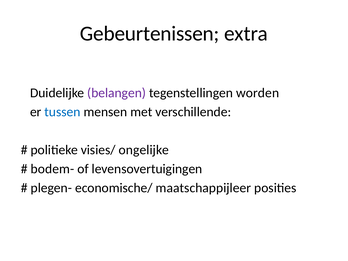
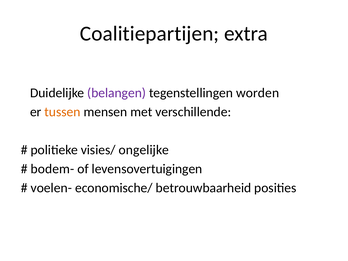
Gebeurtenissen: Gebeurtenissen -> Coalitiepartijen
tussen colour: blue -> orange
plegen-: plegen- -> voelen-
maatschappijleer: maatschappijleer -> betrouwbaarheid
